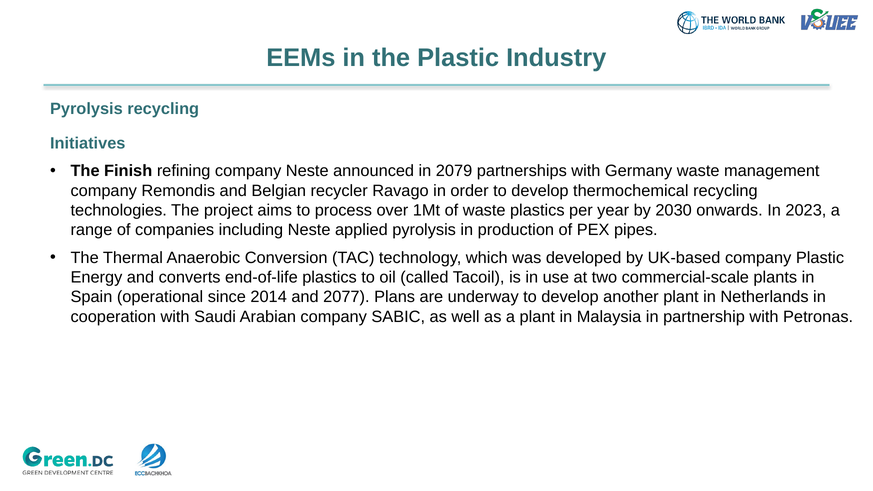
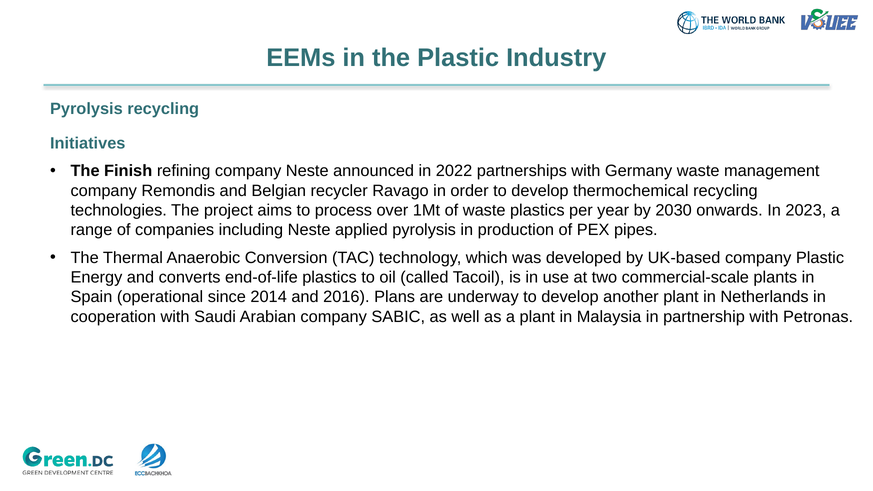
2079: 2079 -> 2022
2077: 2077 -> 2016
